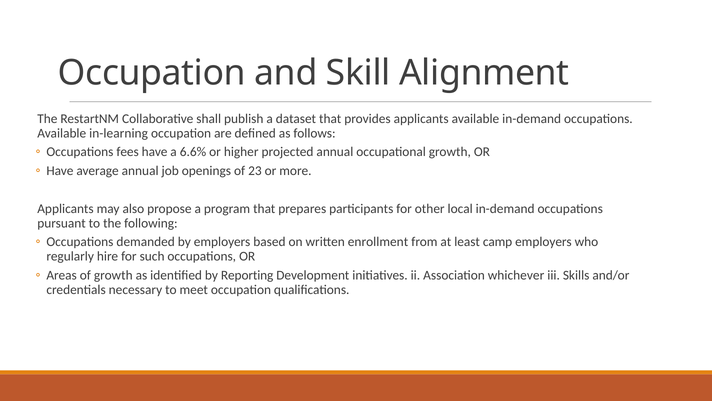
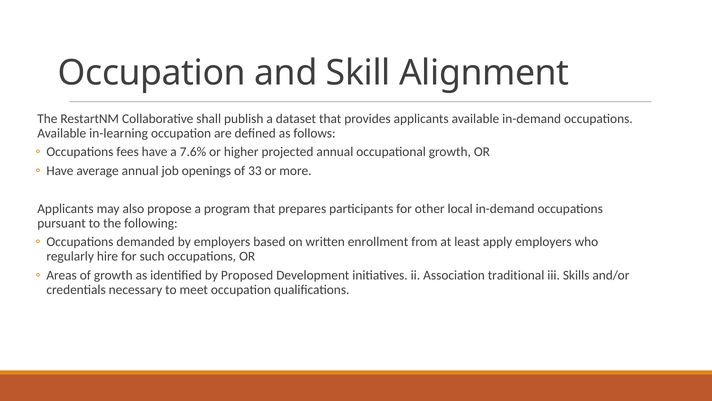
6.6%: 6.6% -> 7.6%
23: 23 -> 33
camp: camp -> apply
Reporting: Reporting -> Proposed
whichever: whichever -> traditional
